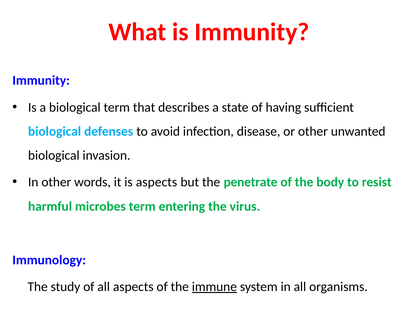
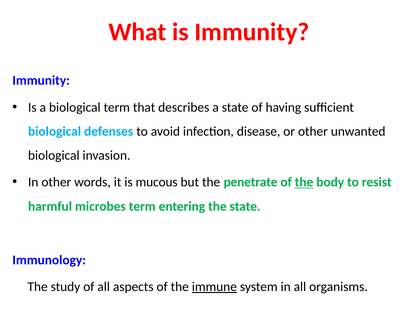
is aspects: aspects -> mucous
the at (304, 182) underline: none -> present
the virus: virus -> state
